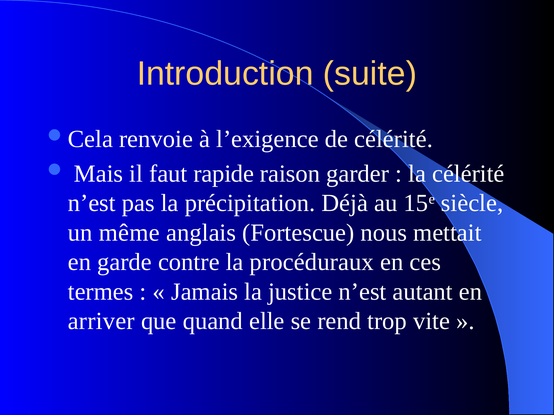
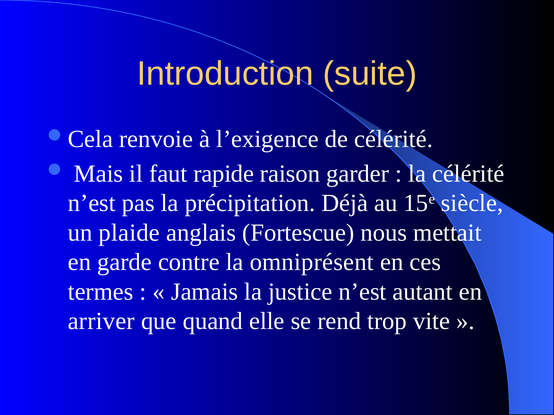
même: même -> plaide
procéduraux: procéduraux -> omniprésent
